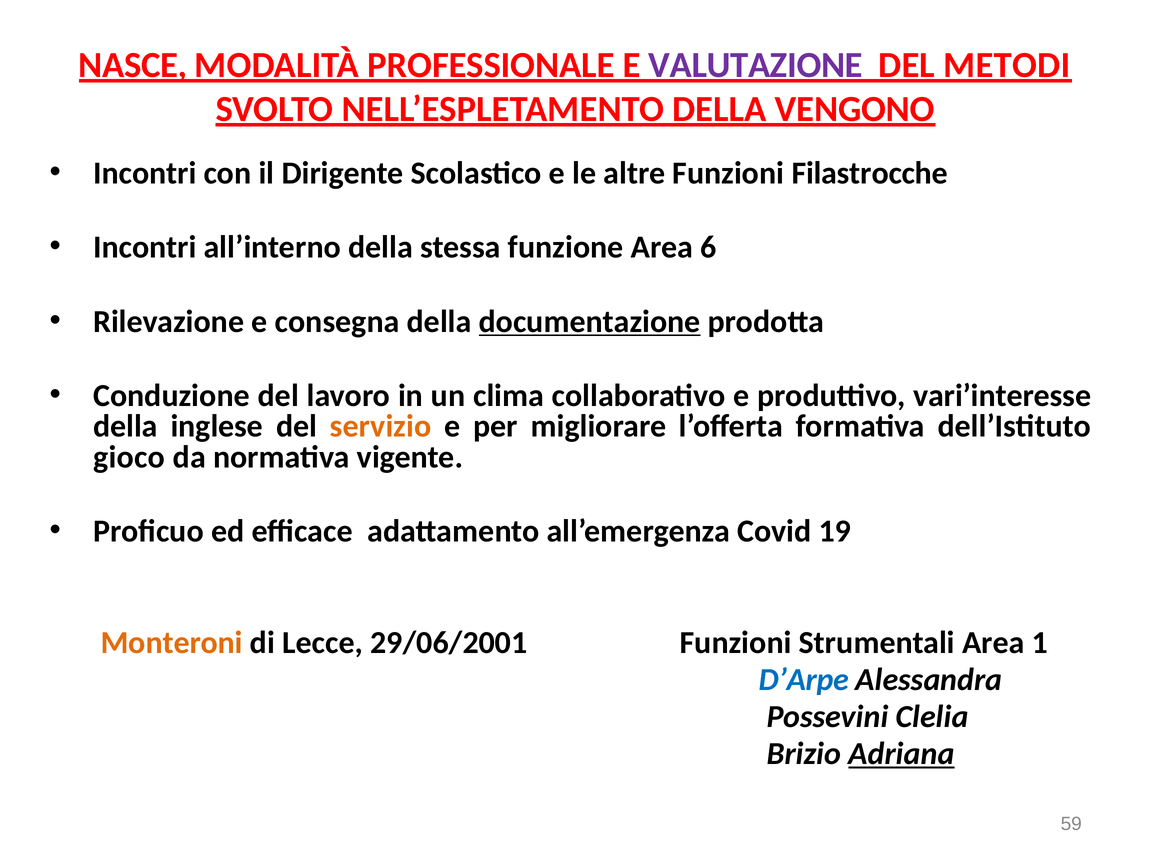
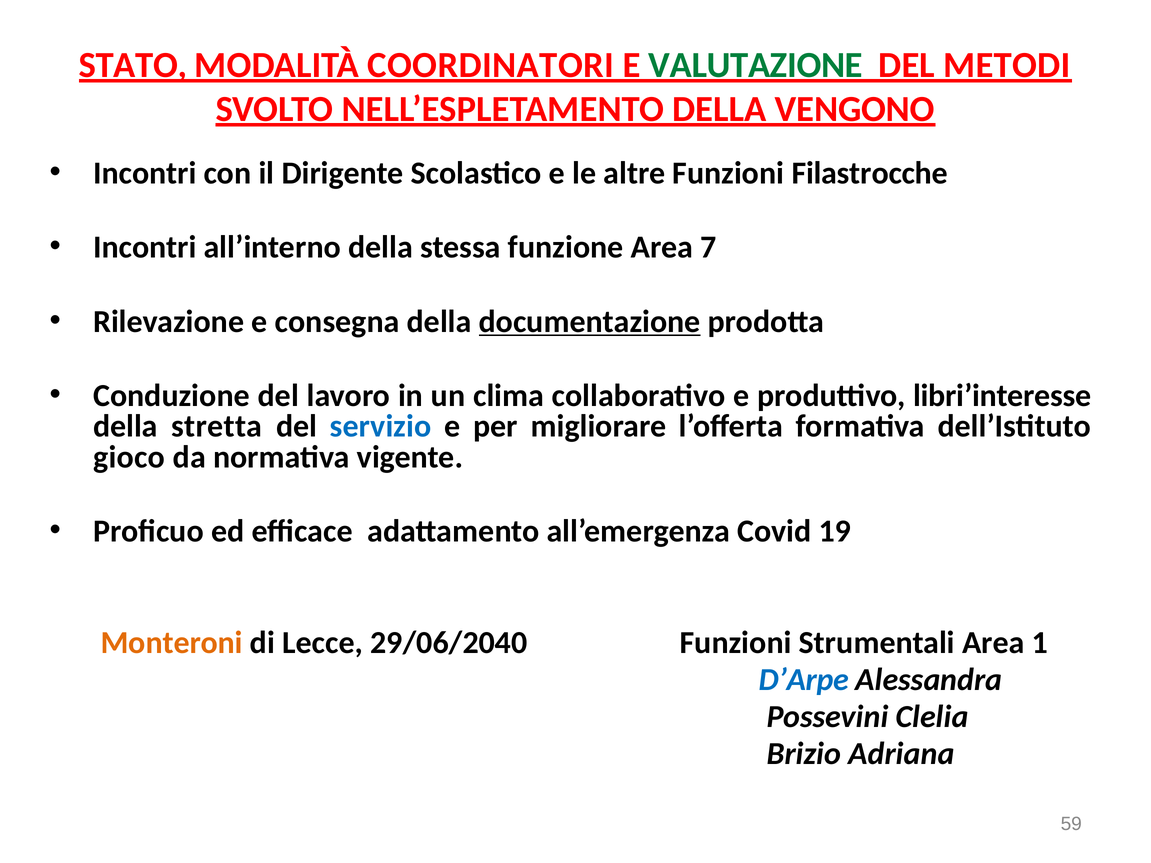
NASCE: NASCE -> STATO
PROFESSIONALE: PROFESSIONALE -> COORDINATORI
VALUTAZIONE colour: purple -> green
6: 6 -> 7
vari’interesse: vari’interesse -> libri’interesse
inglese: inglese -> stretta
servizio colour: orange -> blue
29/06/2001: 29/06/2001 -> 29/06/2040
Adriana underline: present -> none
